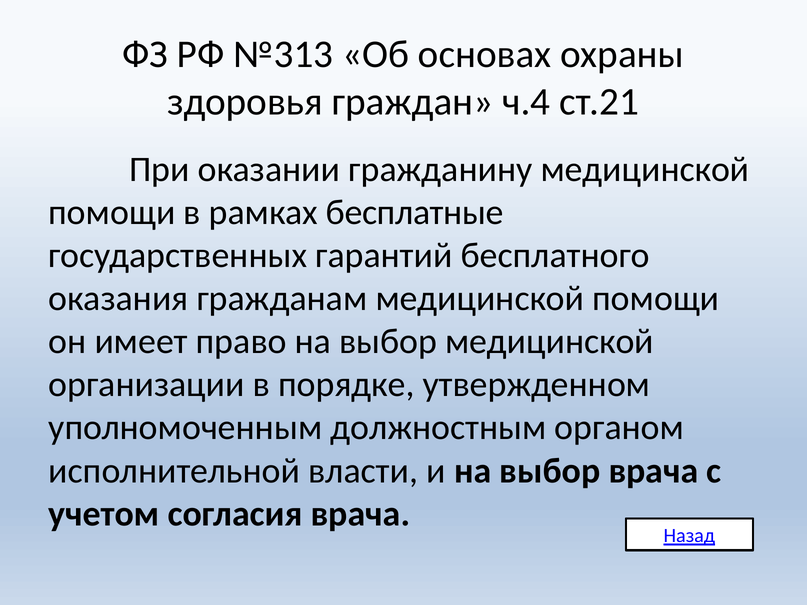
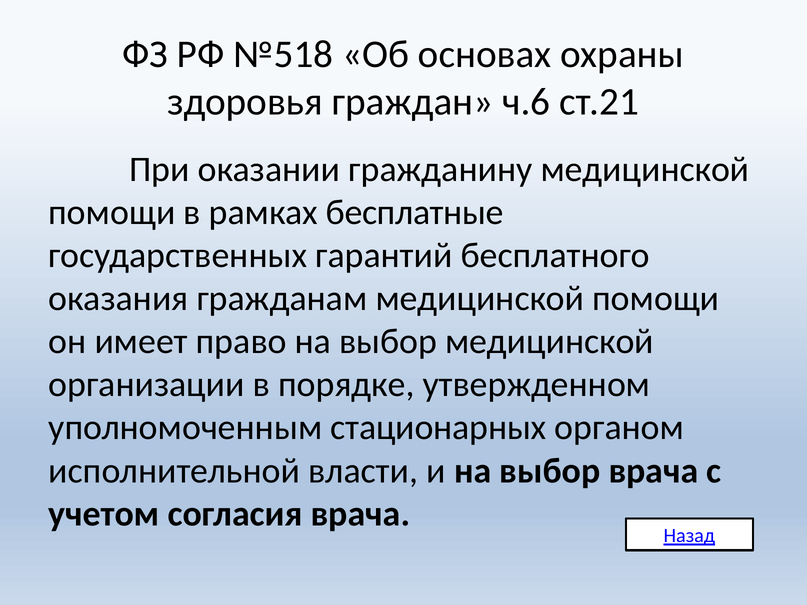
№313: №313 -> №518
ч.4: ч.4 -> ч.6
должностным: должностным -> стационарных
